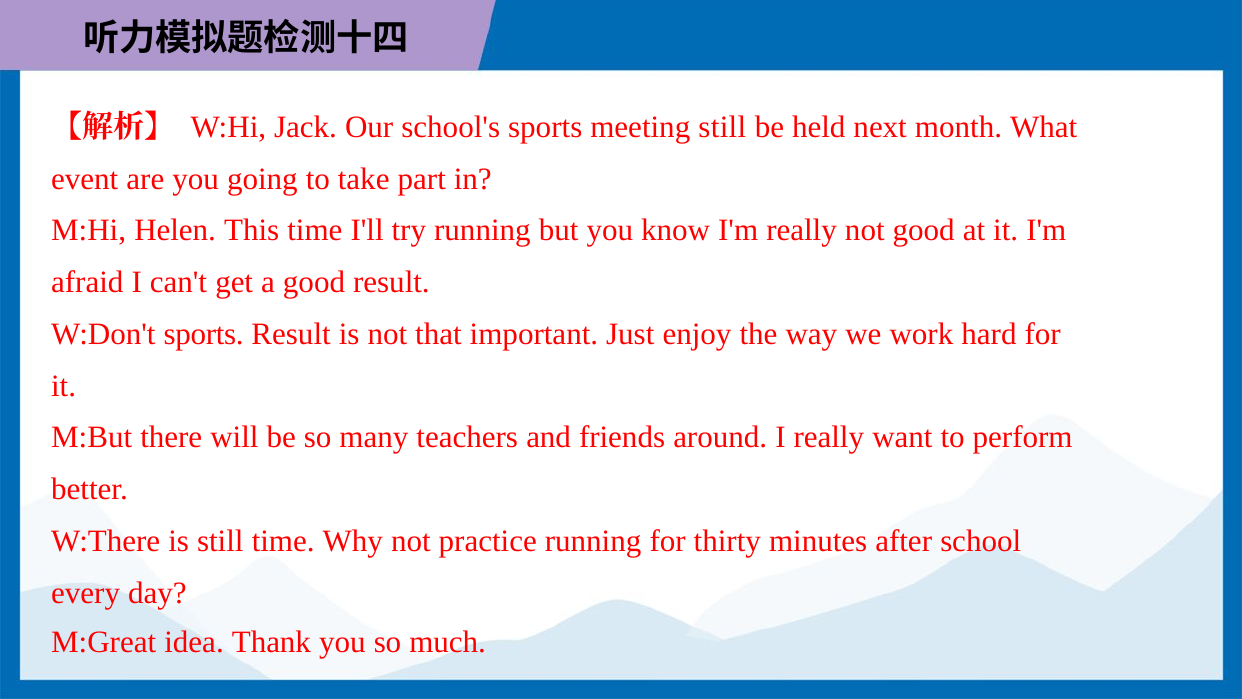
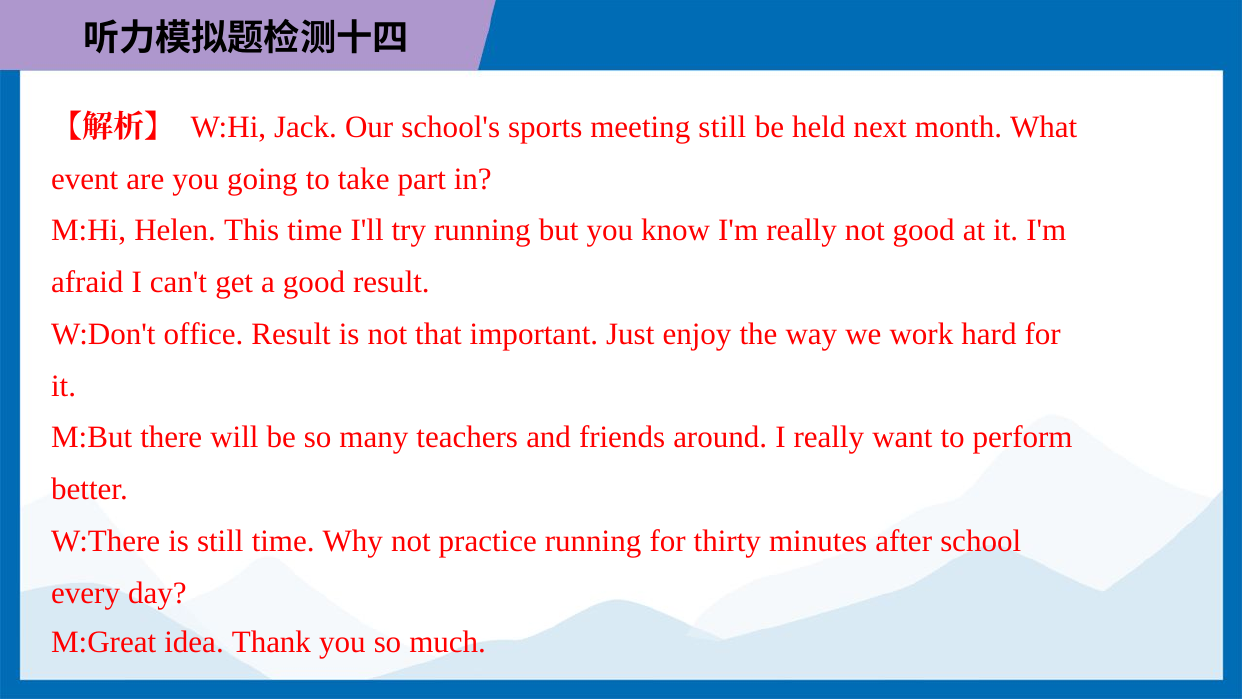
W:Don't sports: sports -> office
